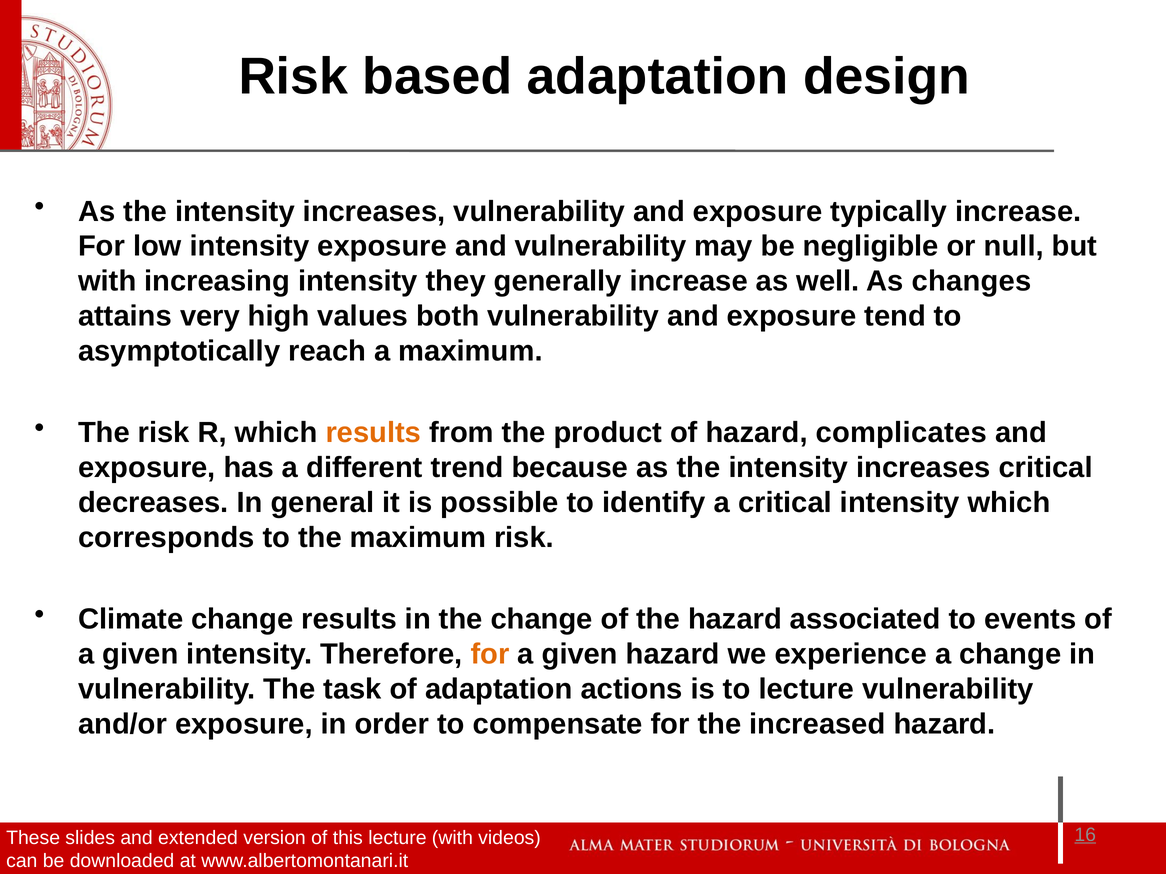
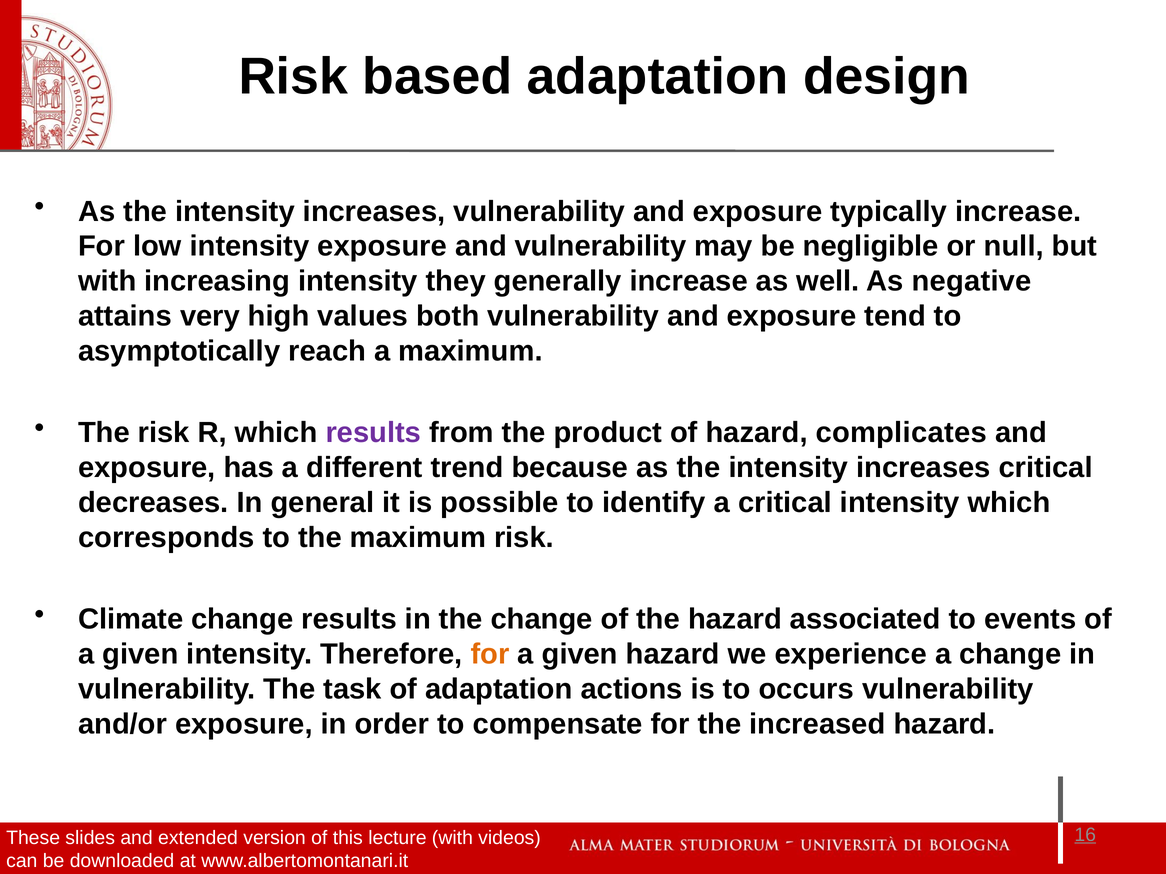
changes: changes -> negative
results at (373, 433) colour: orange -> purple
to lecture: lecture -> occurs
